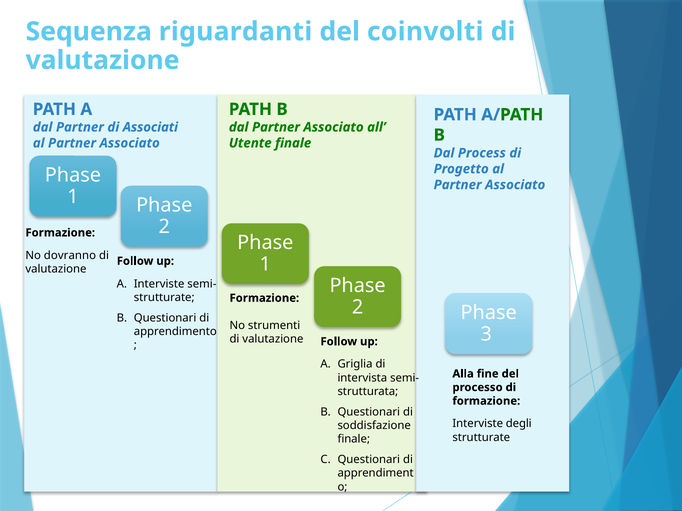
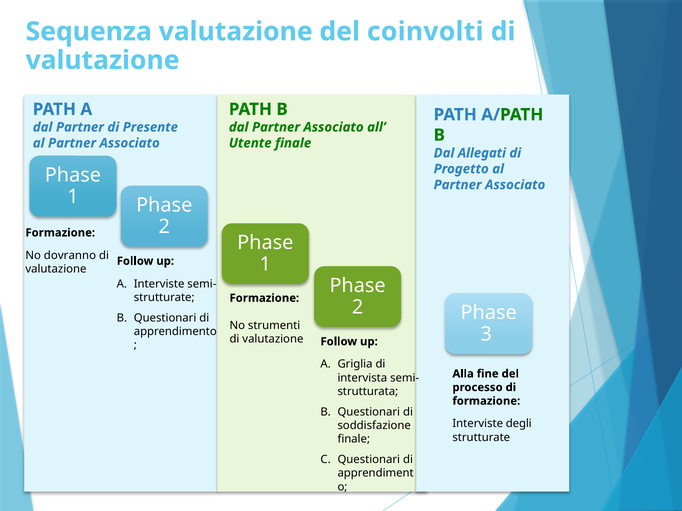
Sequenza riguardanti: riguardanti -> valutazione
Associati: Associati -> Presente
Process: Process -> Allegati
